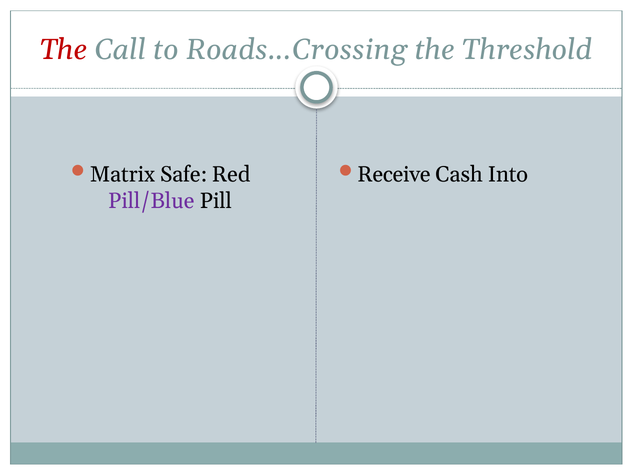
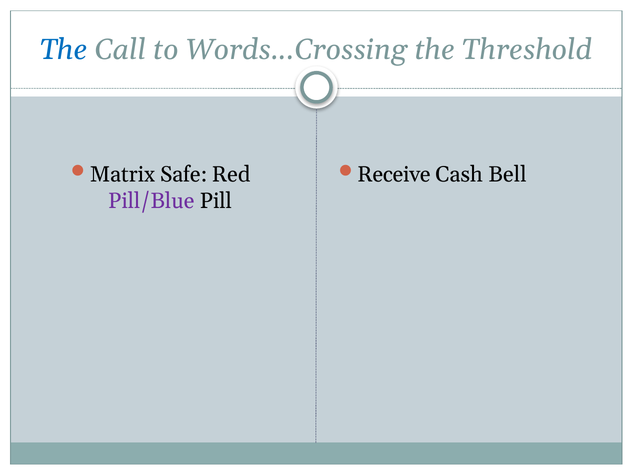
The at (63, 50) colour: red -> blue
Roads...Crossing: Roads...Crossing -> Words...Crossing
Into: Into -> Bell
